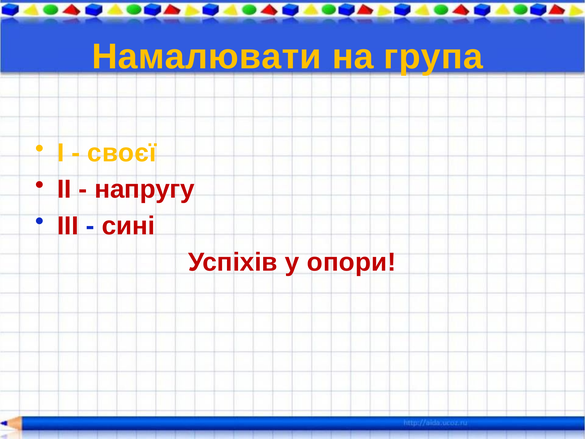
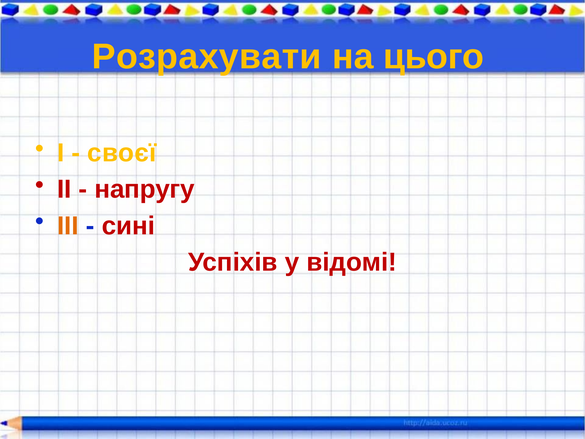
Намалювати: Намалювати -> Розрахувати
група: група -> цього
ІІІ colour: red -> orange
опори: опори -> відомі
